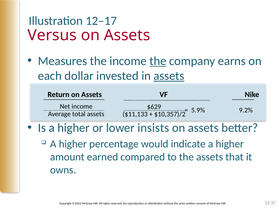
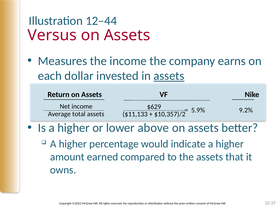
12–17: 12–17 -> 12–44
the at (158, 61) underline: present -> none
insists: insists -> above
